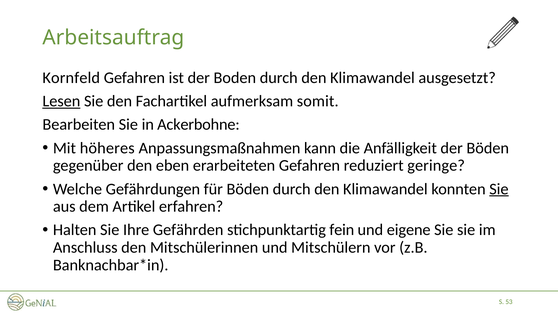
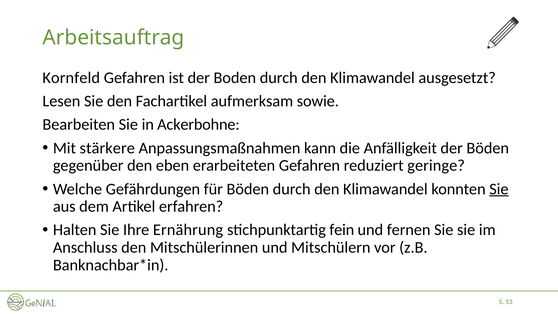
Lesen underline: present -> none
somit: somit -> sowie
höheres: höheres -> stärkere
Gefährden: Gefährden -> Ernährung
eigene: eigene -> fernen
